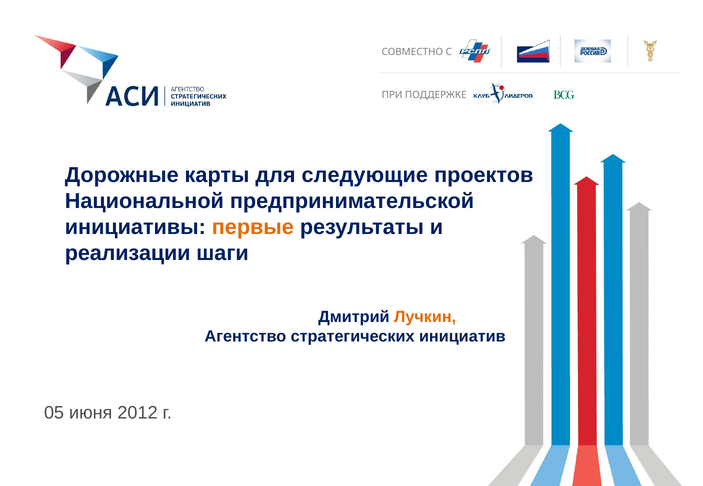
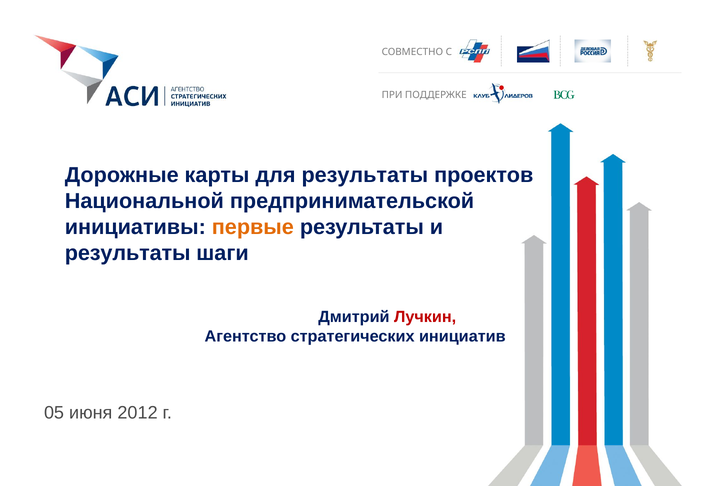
для следующие: следующие -> результаты
реализации at (128, 253): реализации -> результаты
Лучкин colour: orange -> red
